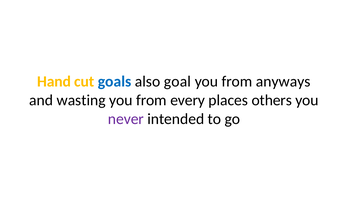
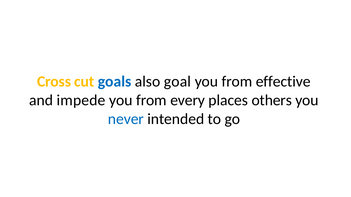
Hand: Hand -> Cross
anyways: anyways -> effective
wasting: wasting -> impede
never colour: purple -> blue
